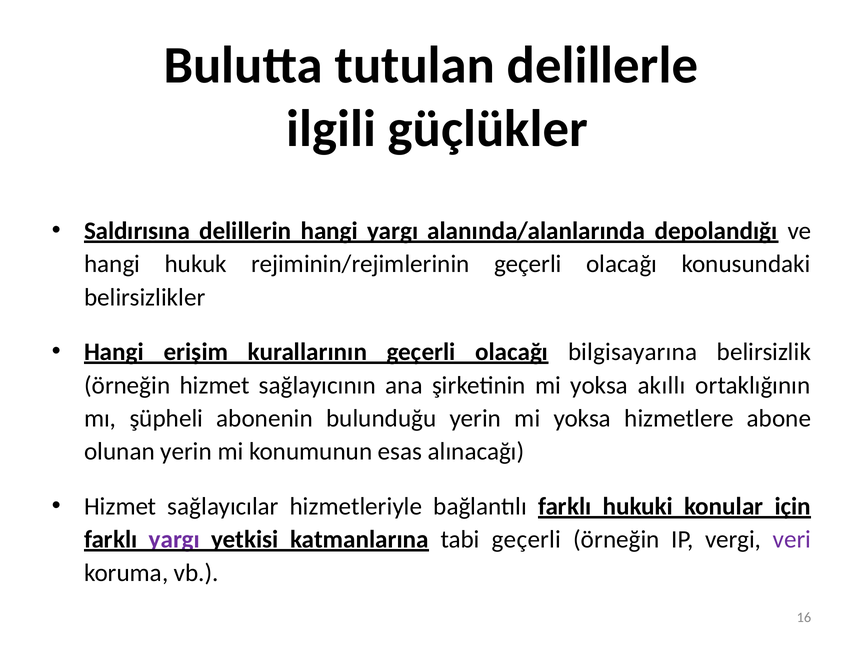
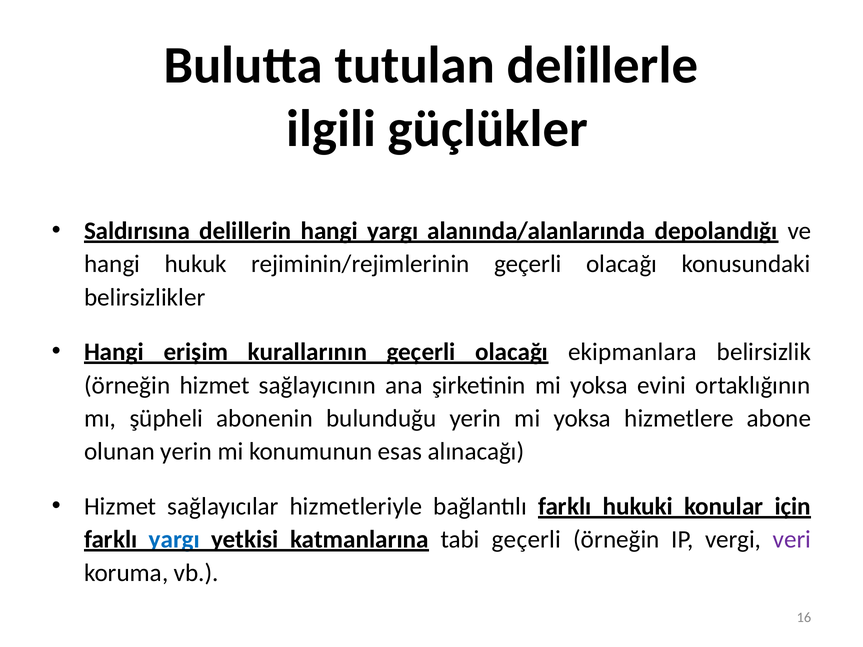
bilgisayarına: bilgisayarına -> ekipmanlara
akıllı: akıllı -> evini
yargı at (174, 540) colour: purple -> blue
